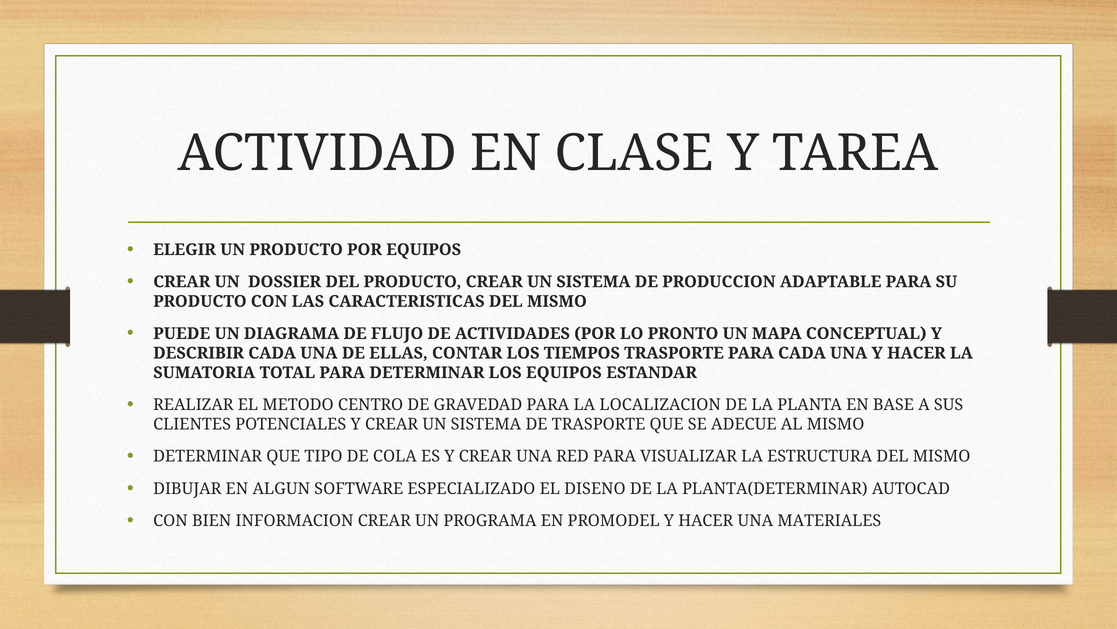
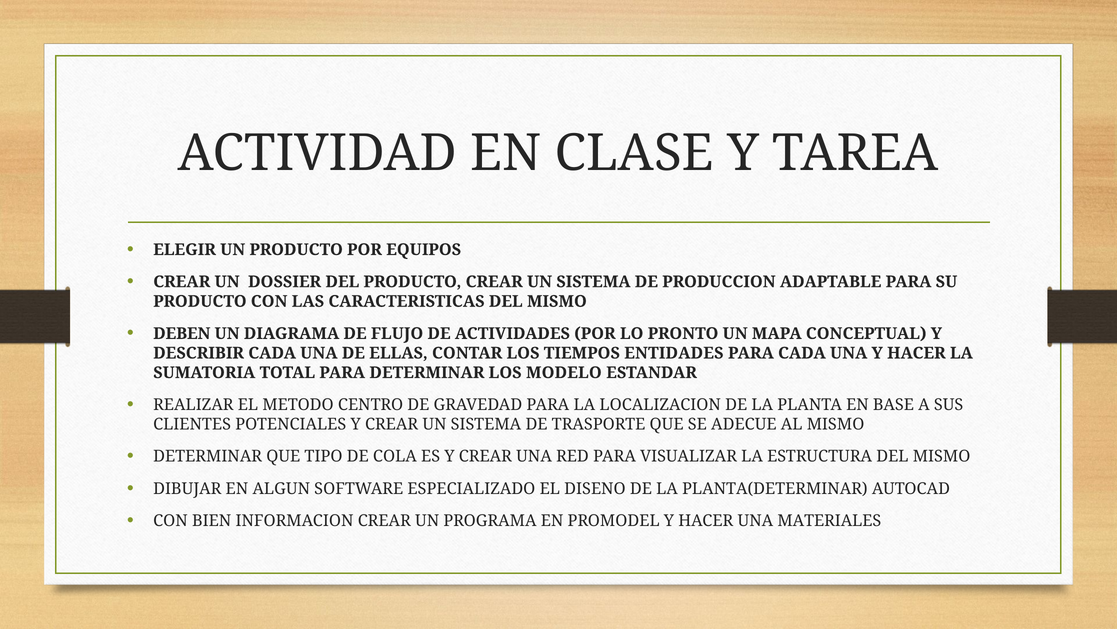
PUEDE: PUEDE -> DEBEN
TIEMPOS TRASPORTE: TRASPORTE -> ENTIDADES
LOS EQUIPOS: EQUIPOS -> MODELO
